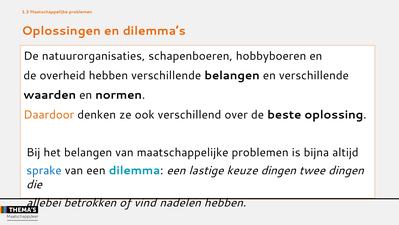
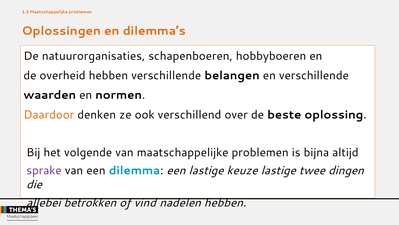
het belangen: belangen -> volgende
sprake colour: blue -> purple
keuze dingen: dingen -> lastige
